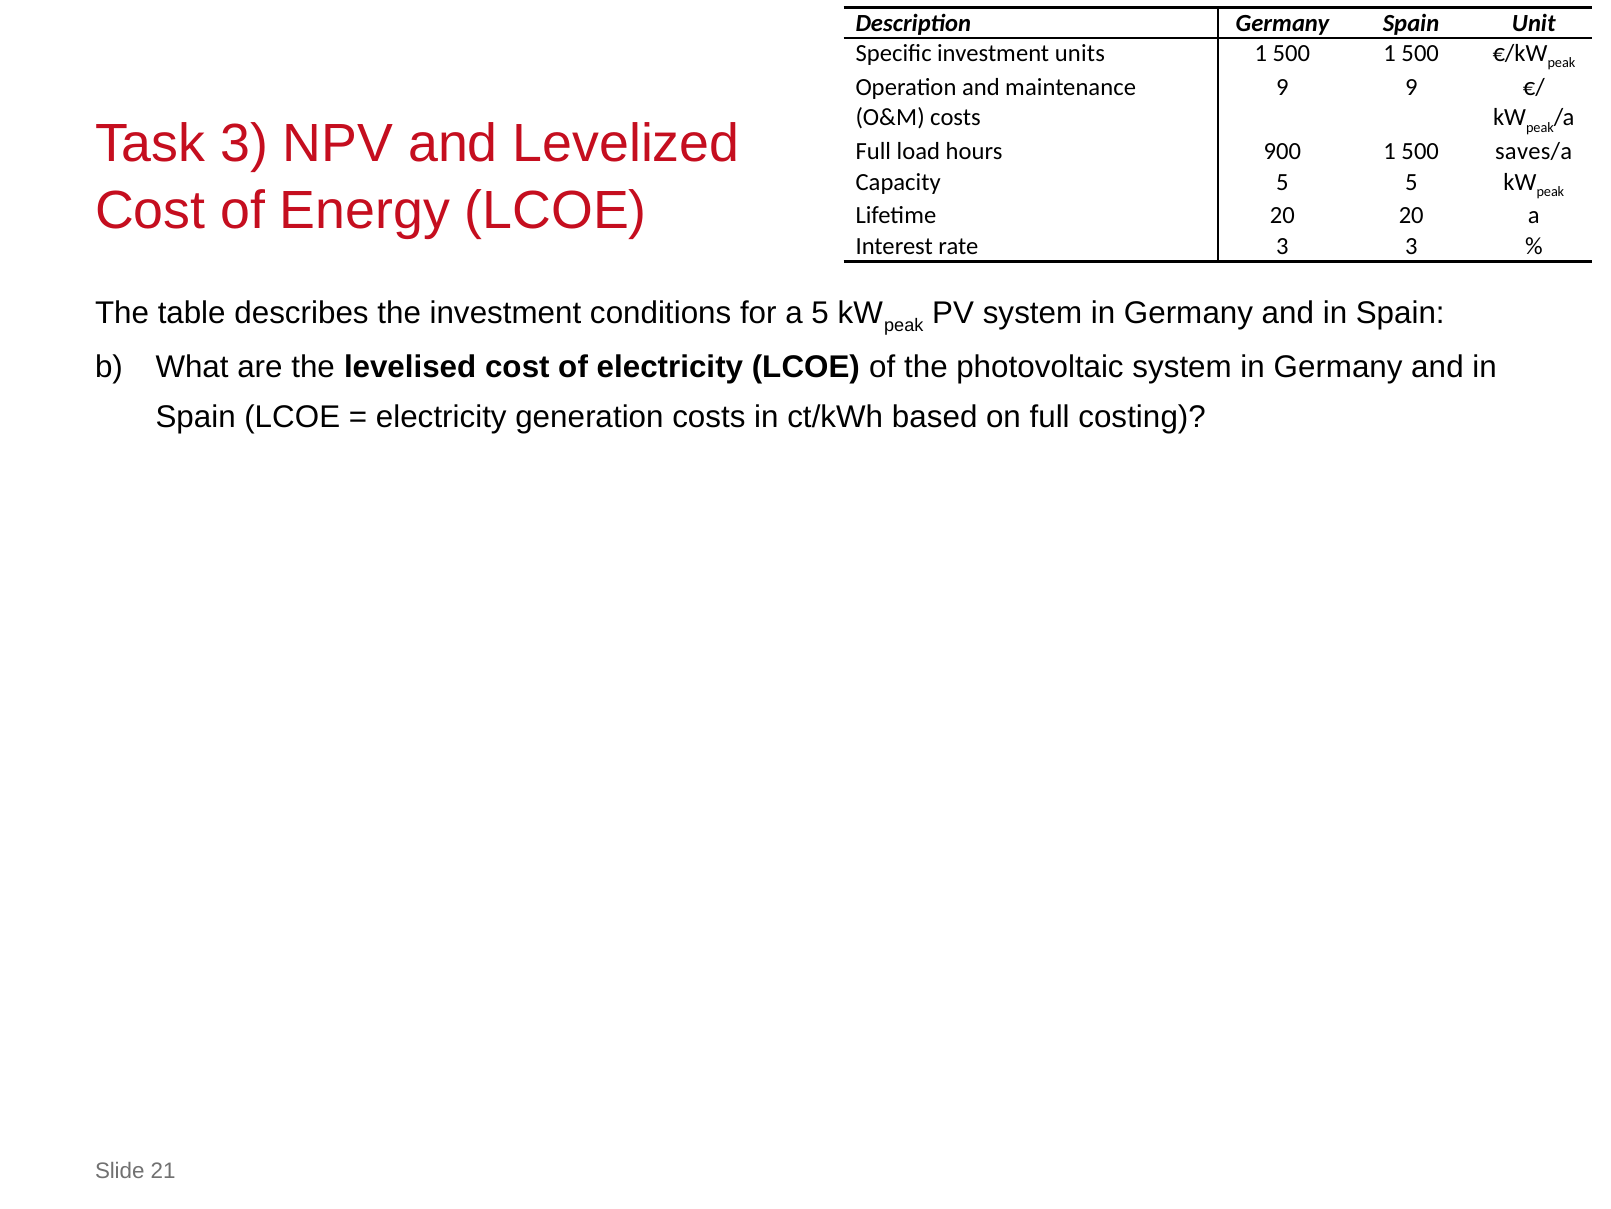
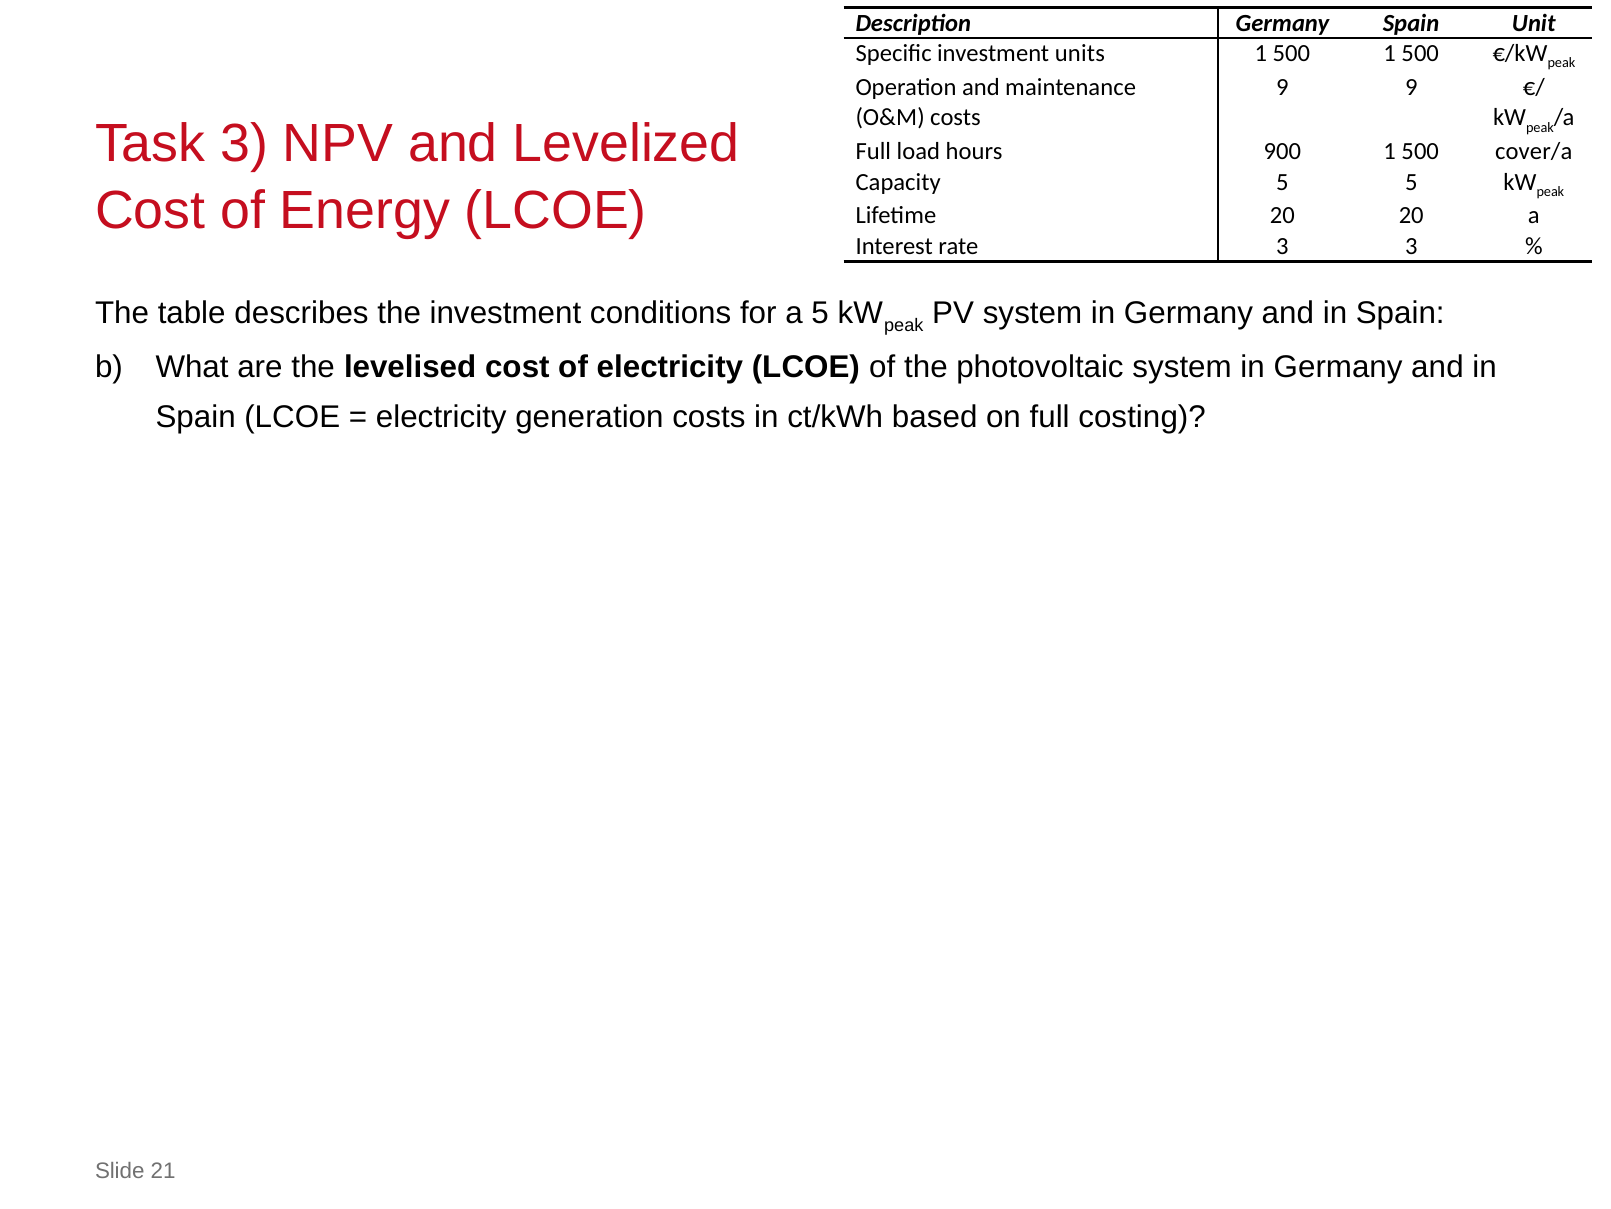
saves/a: saves/a -> cover/a
